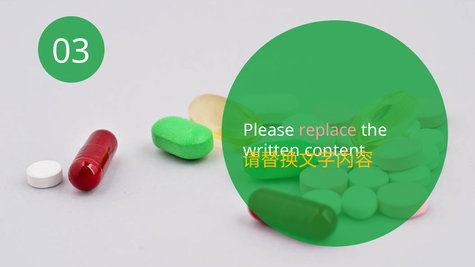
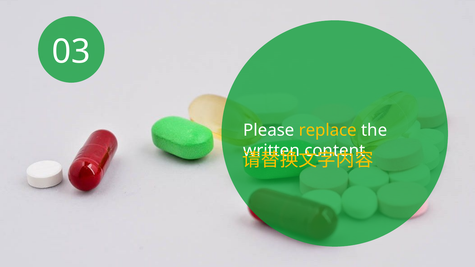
replace colour: pink -> yellow
